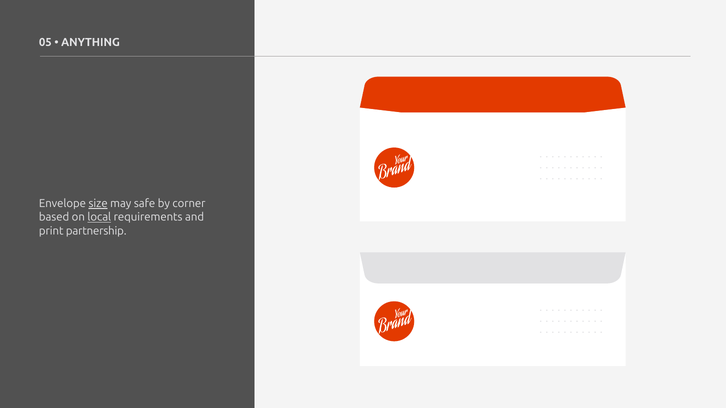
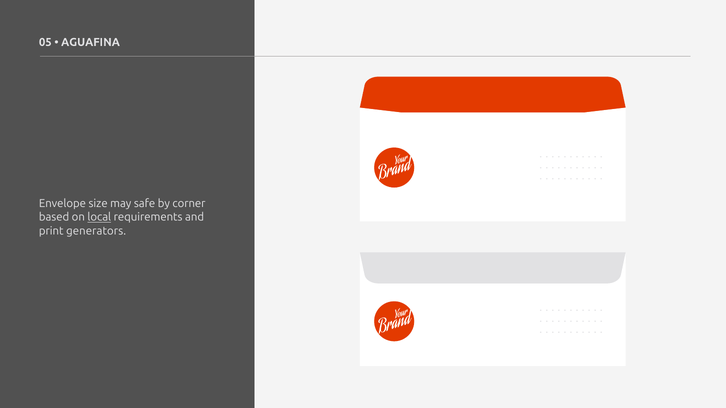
ANYTHING: ANYTHING -> AGUAFINA
size underline: present -> none
partnership: partnership -> generators
